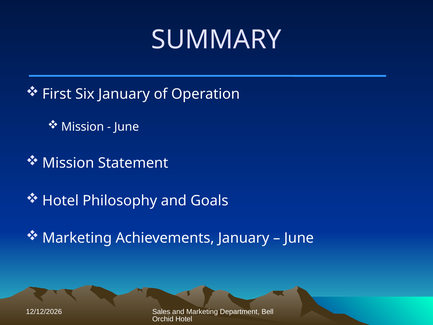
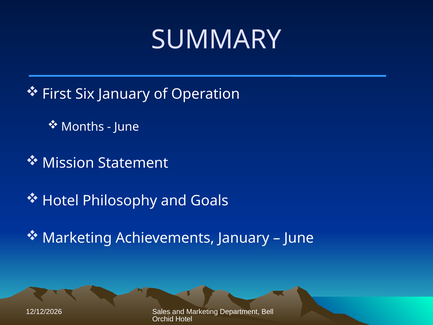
Mission at (83, 127): Mission -> Months
